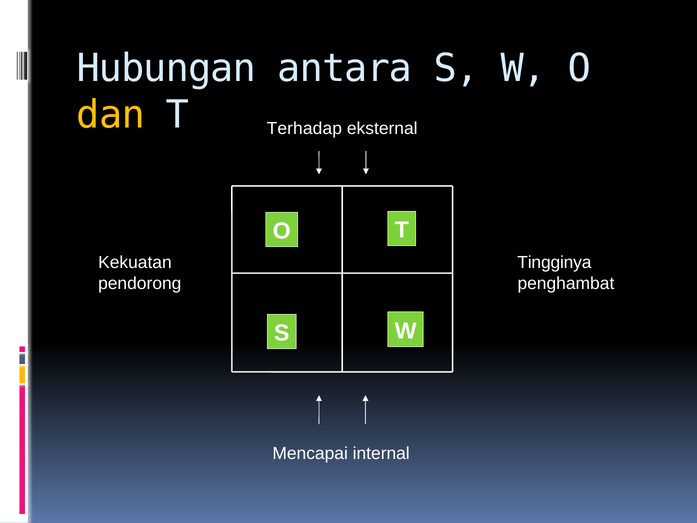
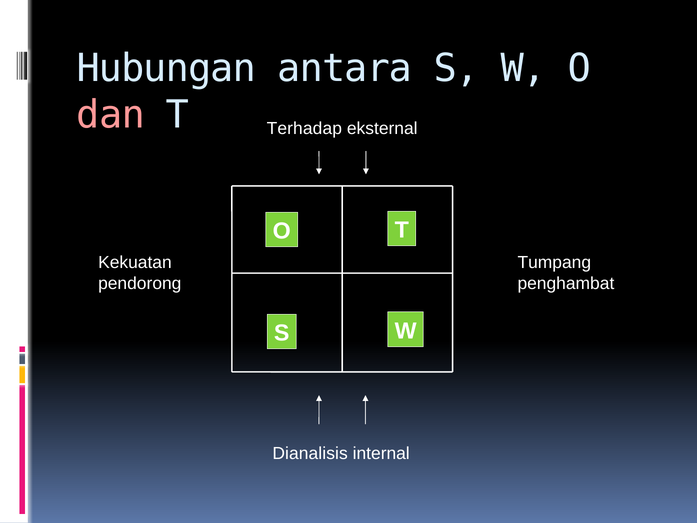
dan colour: yellow -> pink
Tingginya: Tingginya -> Tumpang
Mencapai: Mencapai -> Dianalisis
